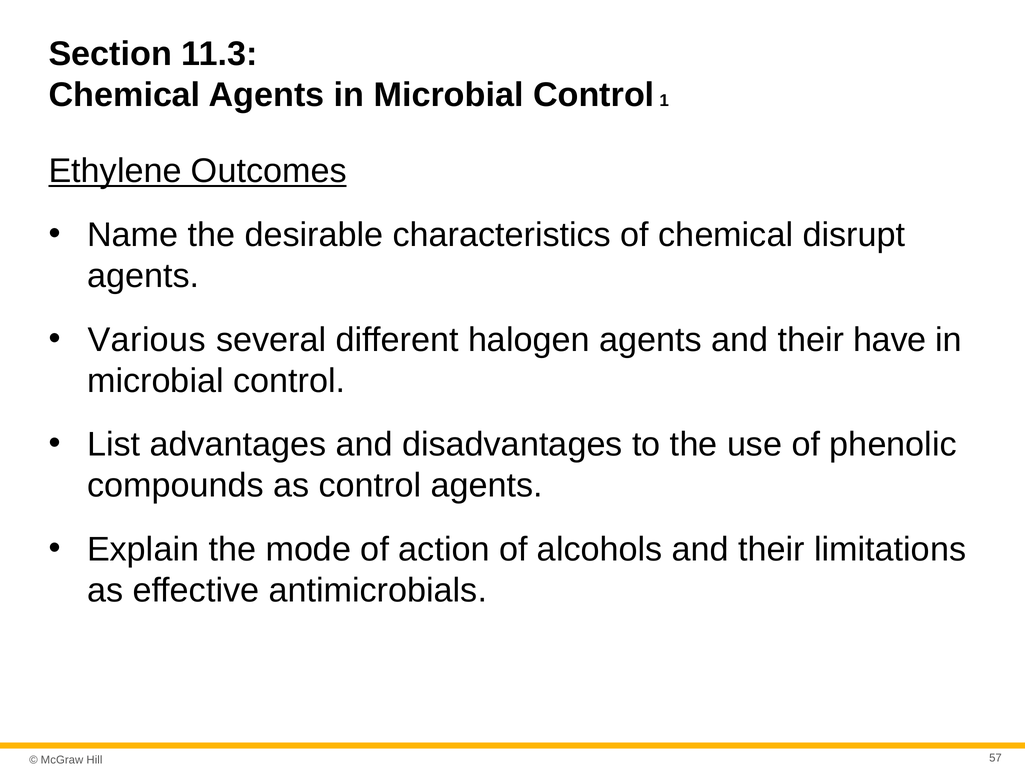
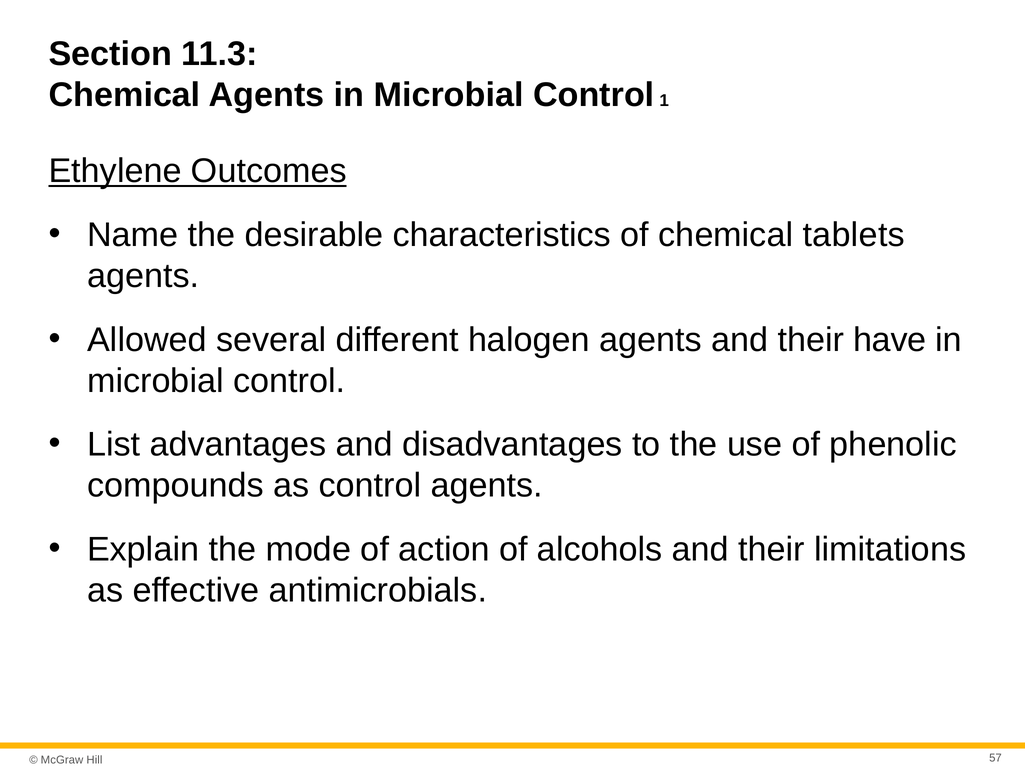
disrupt: disrupt -> tablets
Various: Various -> Allowed
